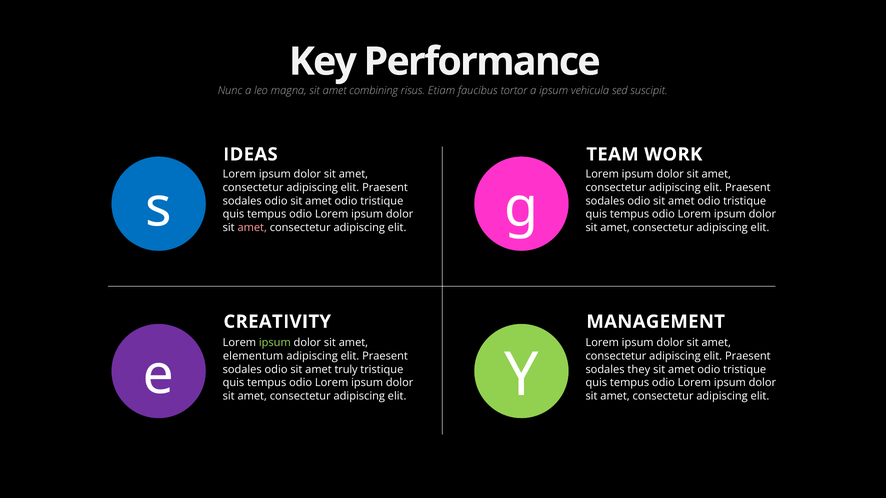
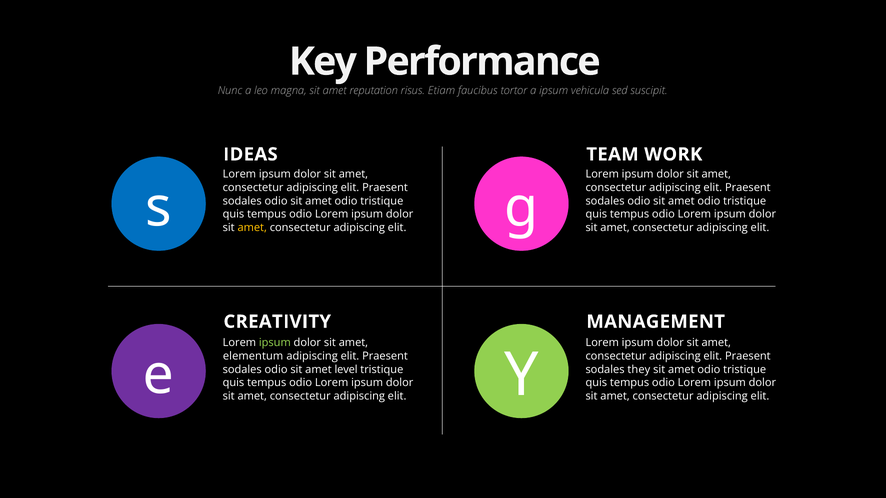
combining: combining -> reputation
amet at (252, 228) colour: pink -> yellow
truly: truly -> level
